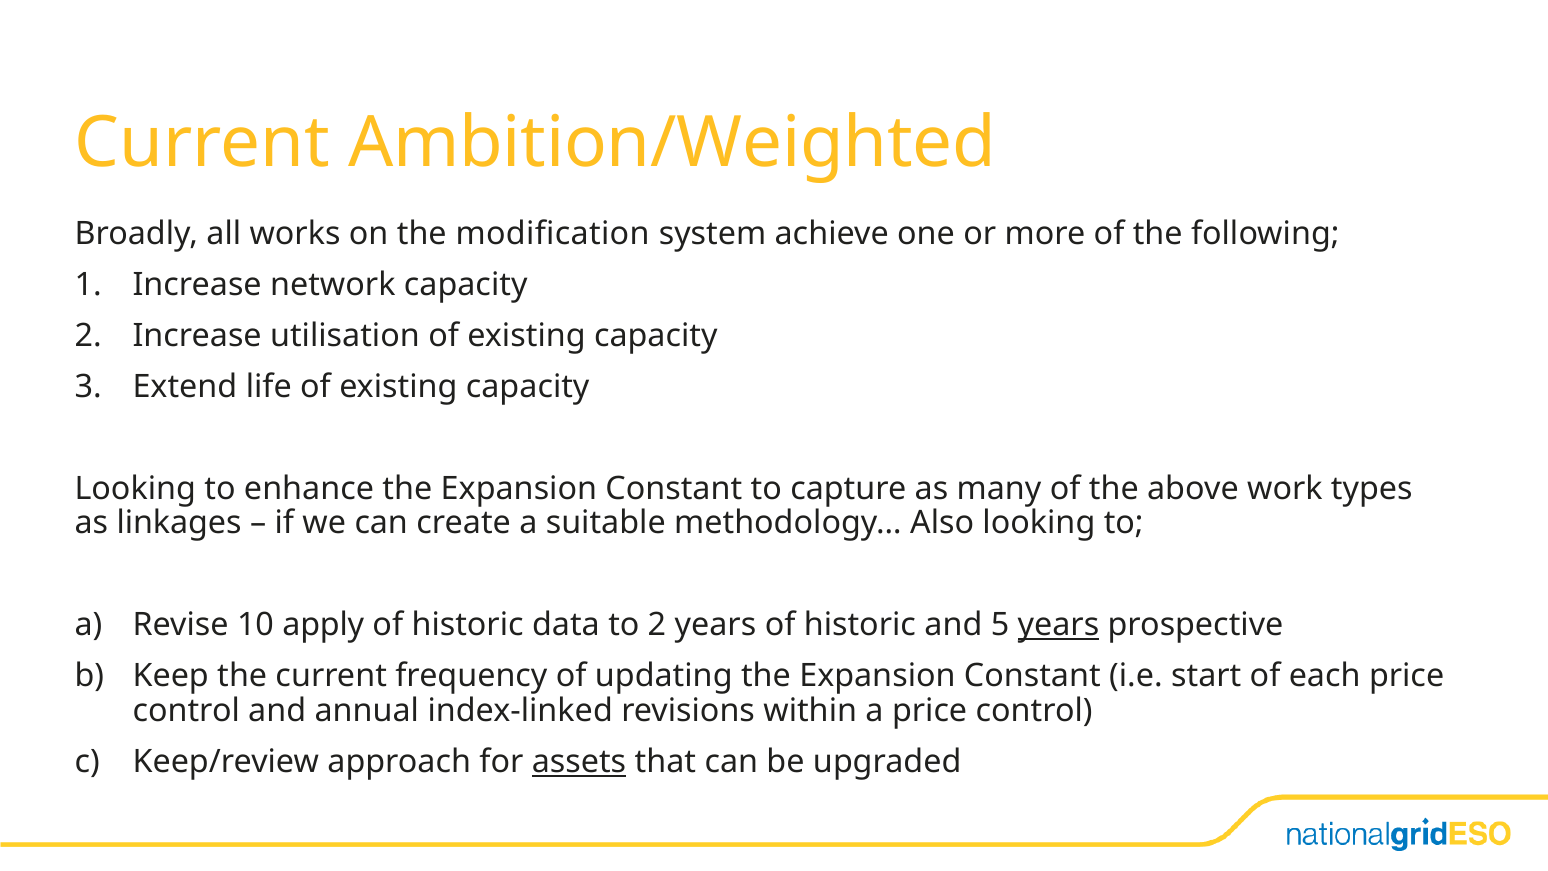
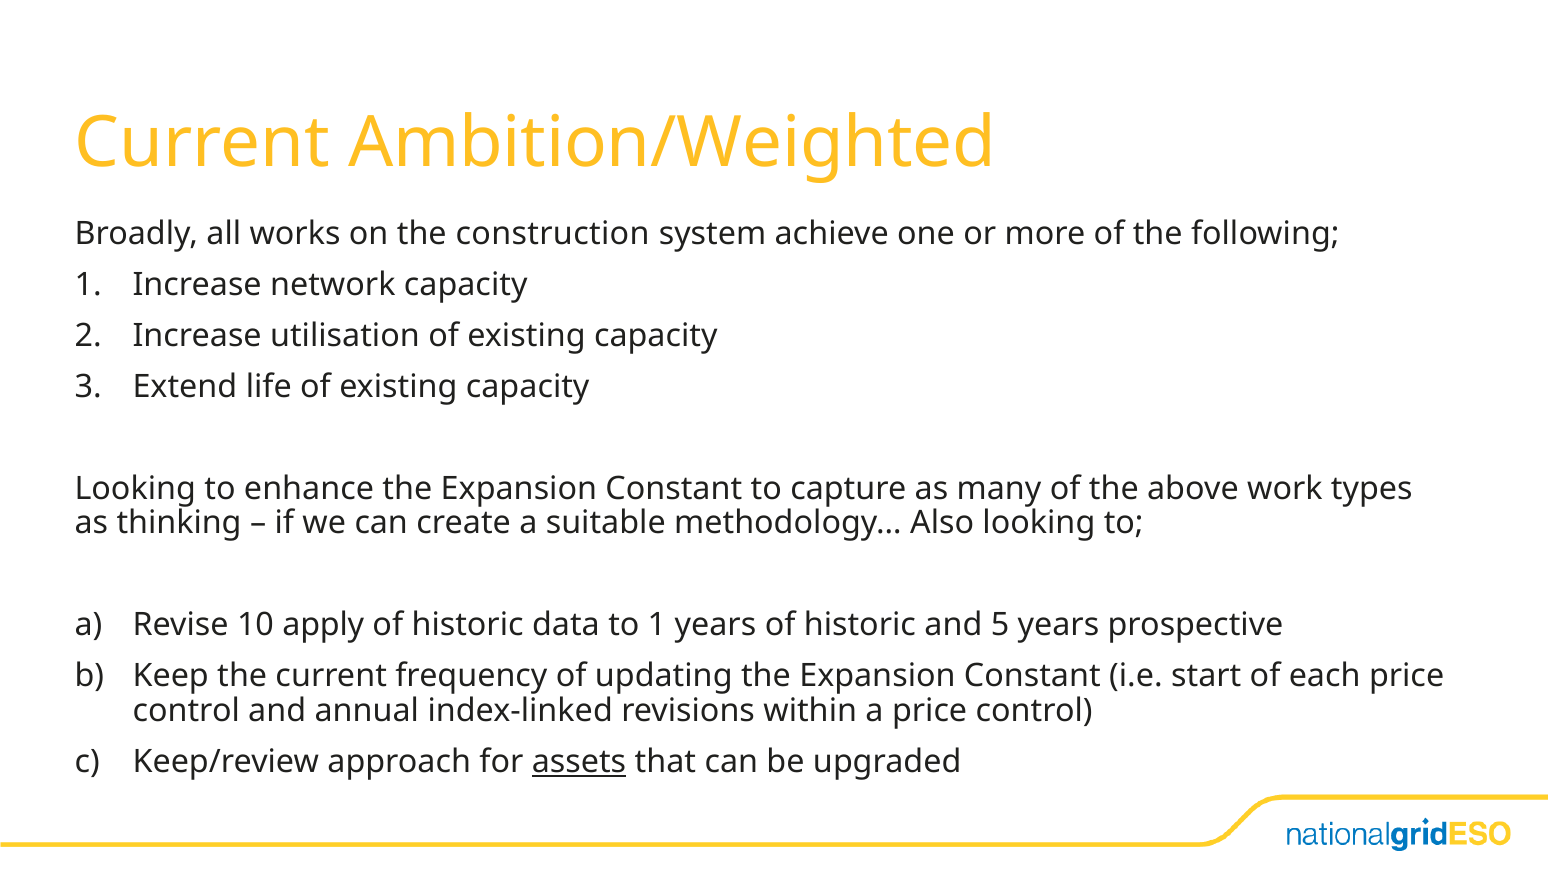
modification: modification -> construction
linkages: linkages -> thinking
to 2: 2 -> 1
years at (1058, 625) underline: present -> none
